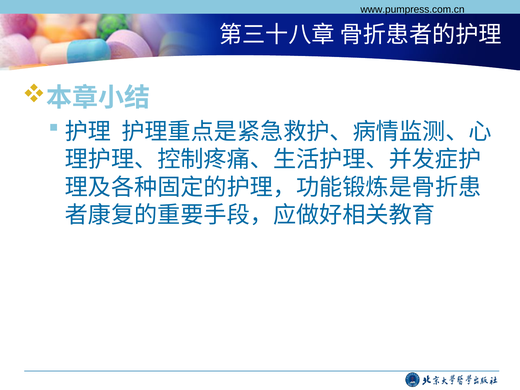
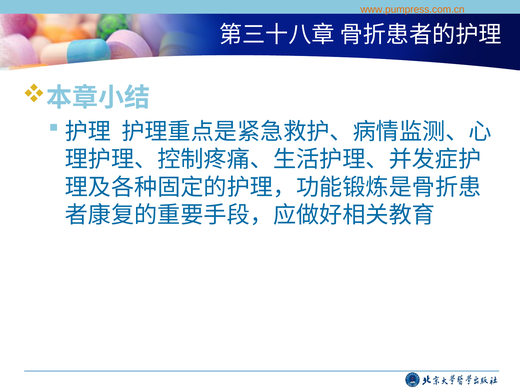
www.pumpress.com.cn colour: black -> orange
